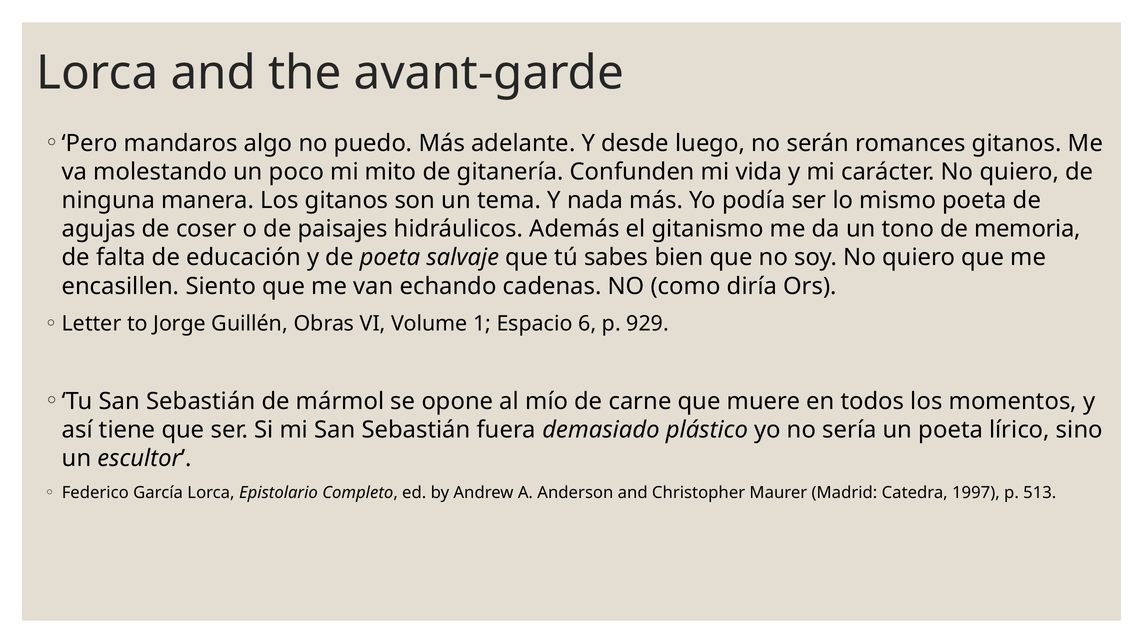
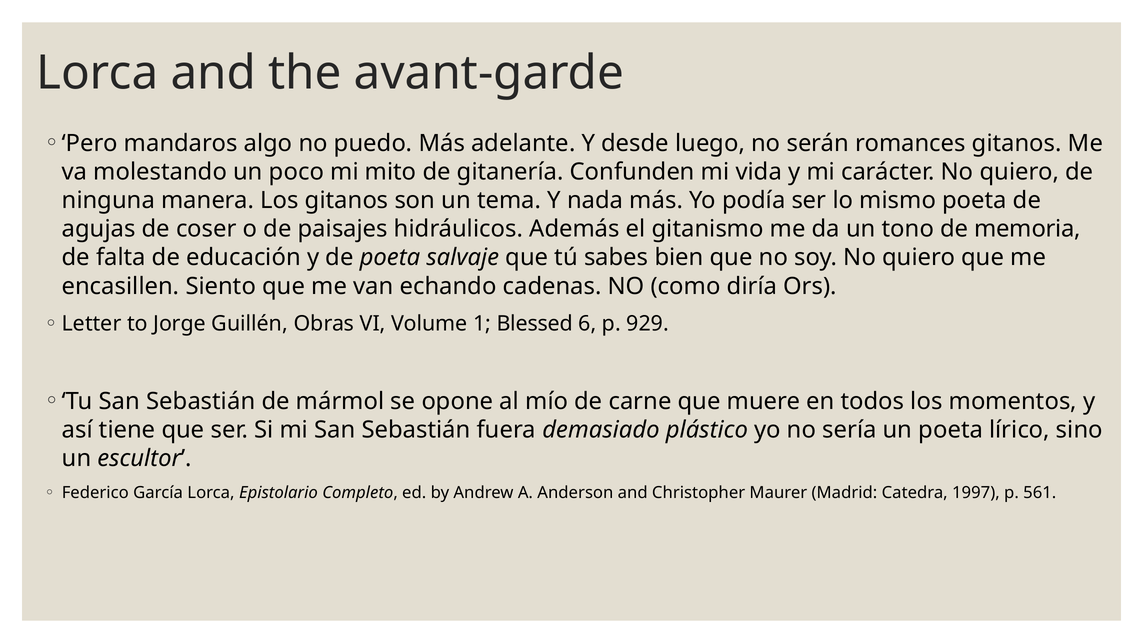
Espacio: Espacio -> Blessed
513: 513 -> 561
